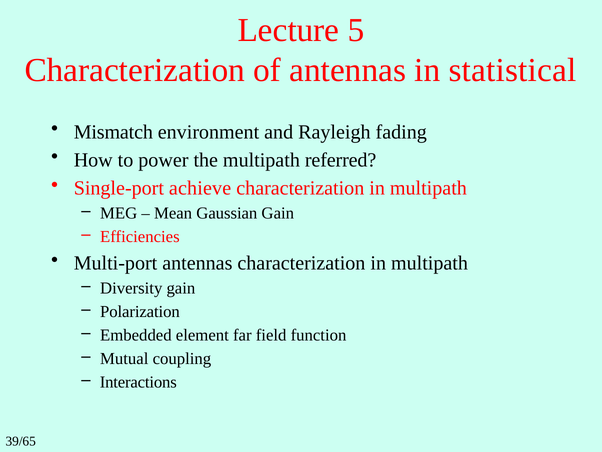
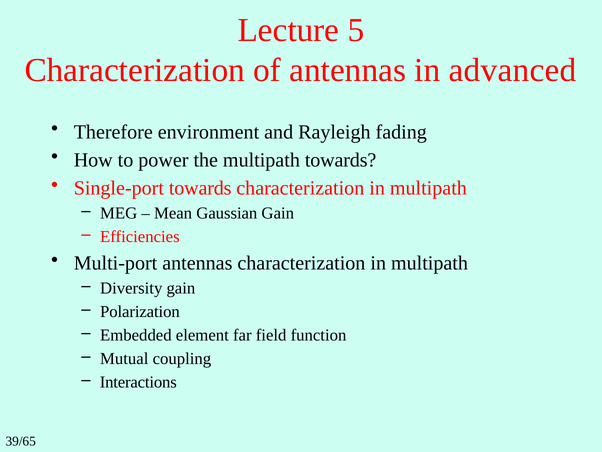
statistical: statistical -> advanced
Mismatch: Mismatch -> Therefore
multipath referred: referred -> towards
Single-port achieve: achieve -> towards
